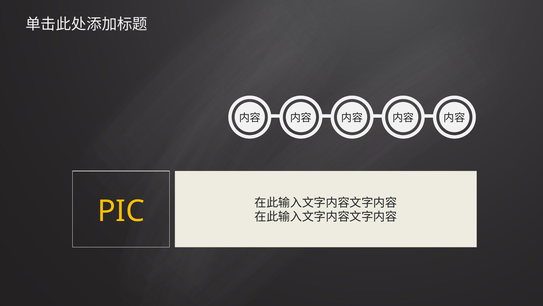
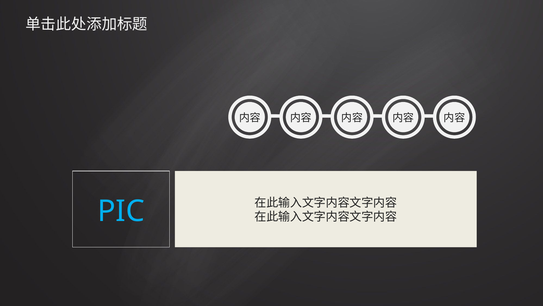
PIC colour: yellow -> light blue
